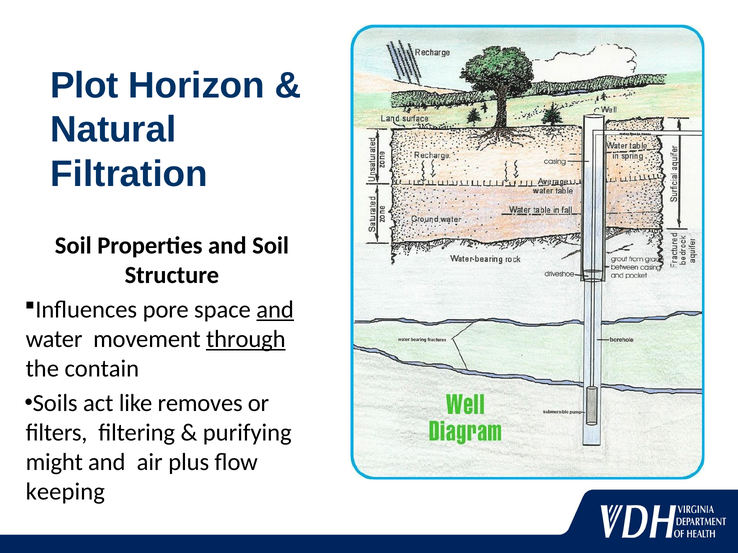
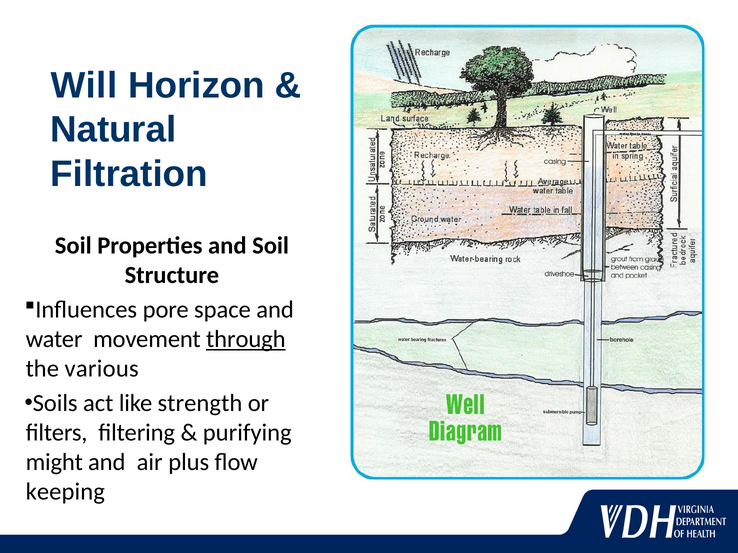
Plot: Plot -> Will
and at (275, 310) underline: present -> none
contain: contain -> various
removes: removes -> strength
